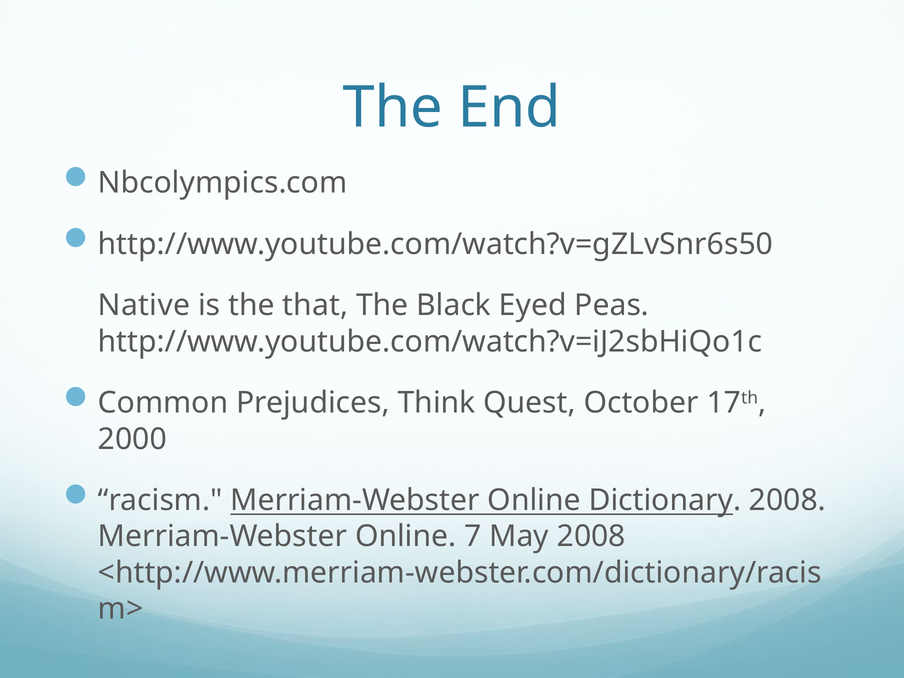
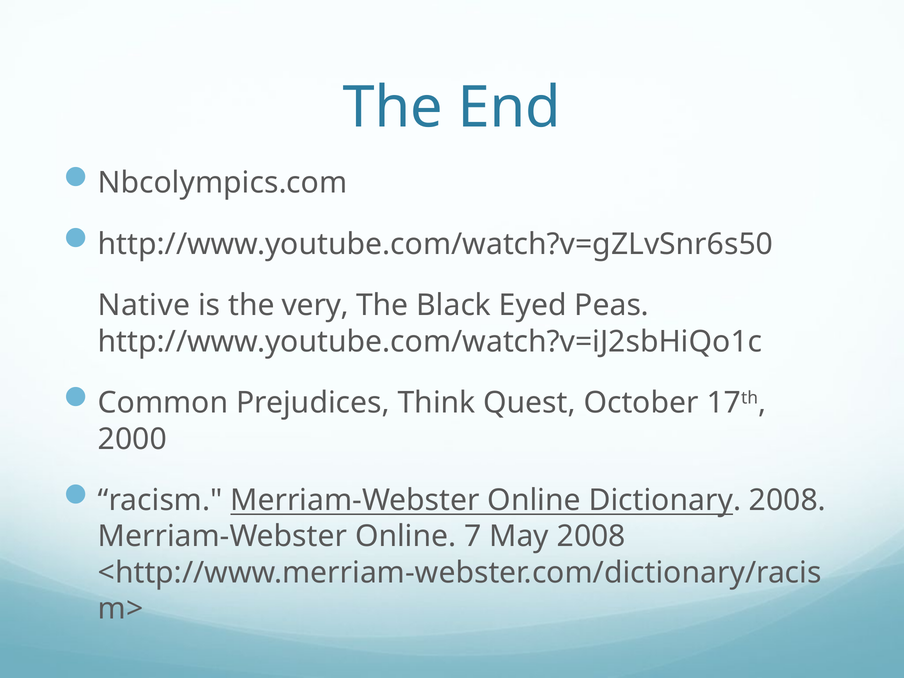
that: that -> very
